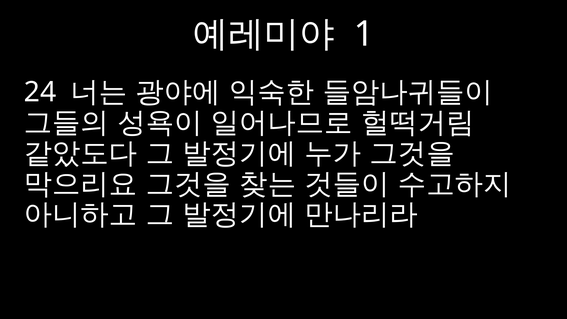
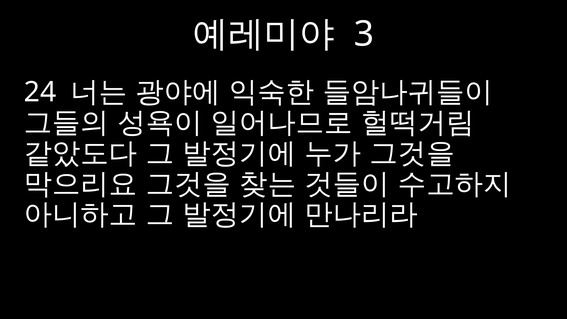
1: 1 -> 3
